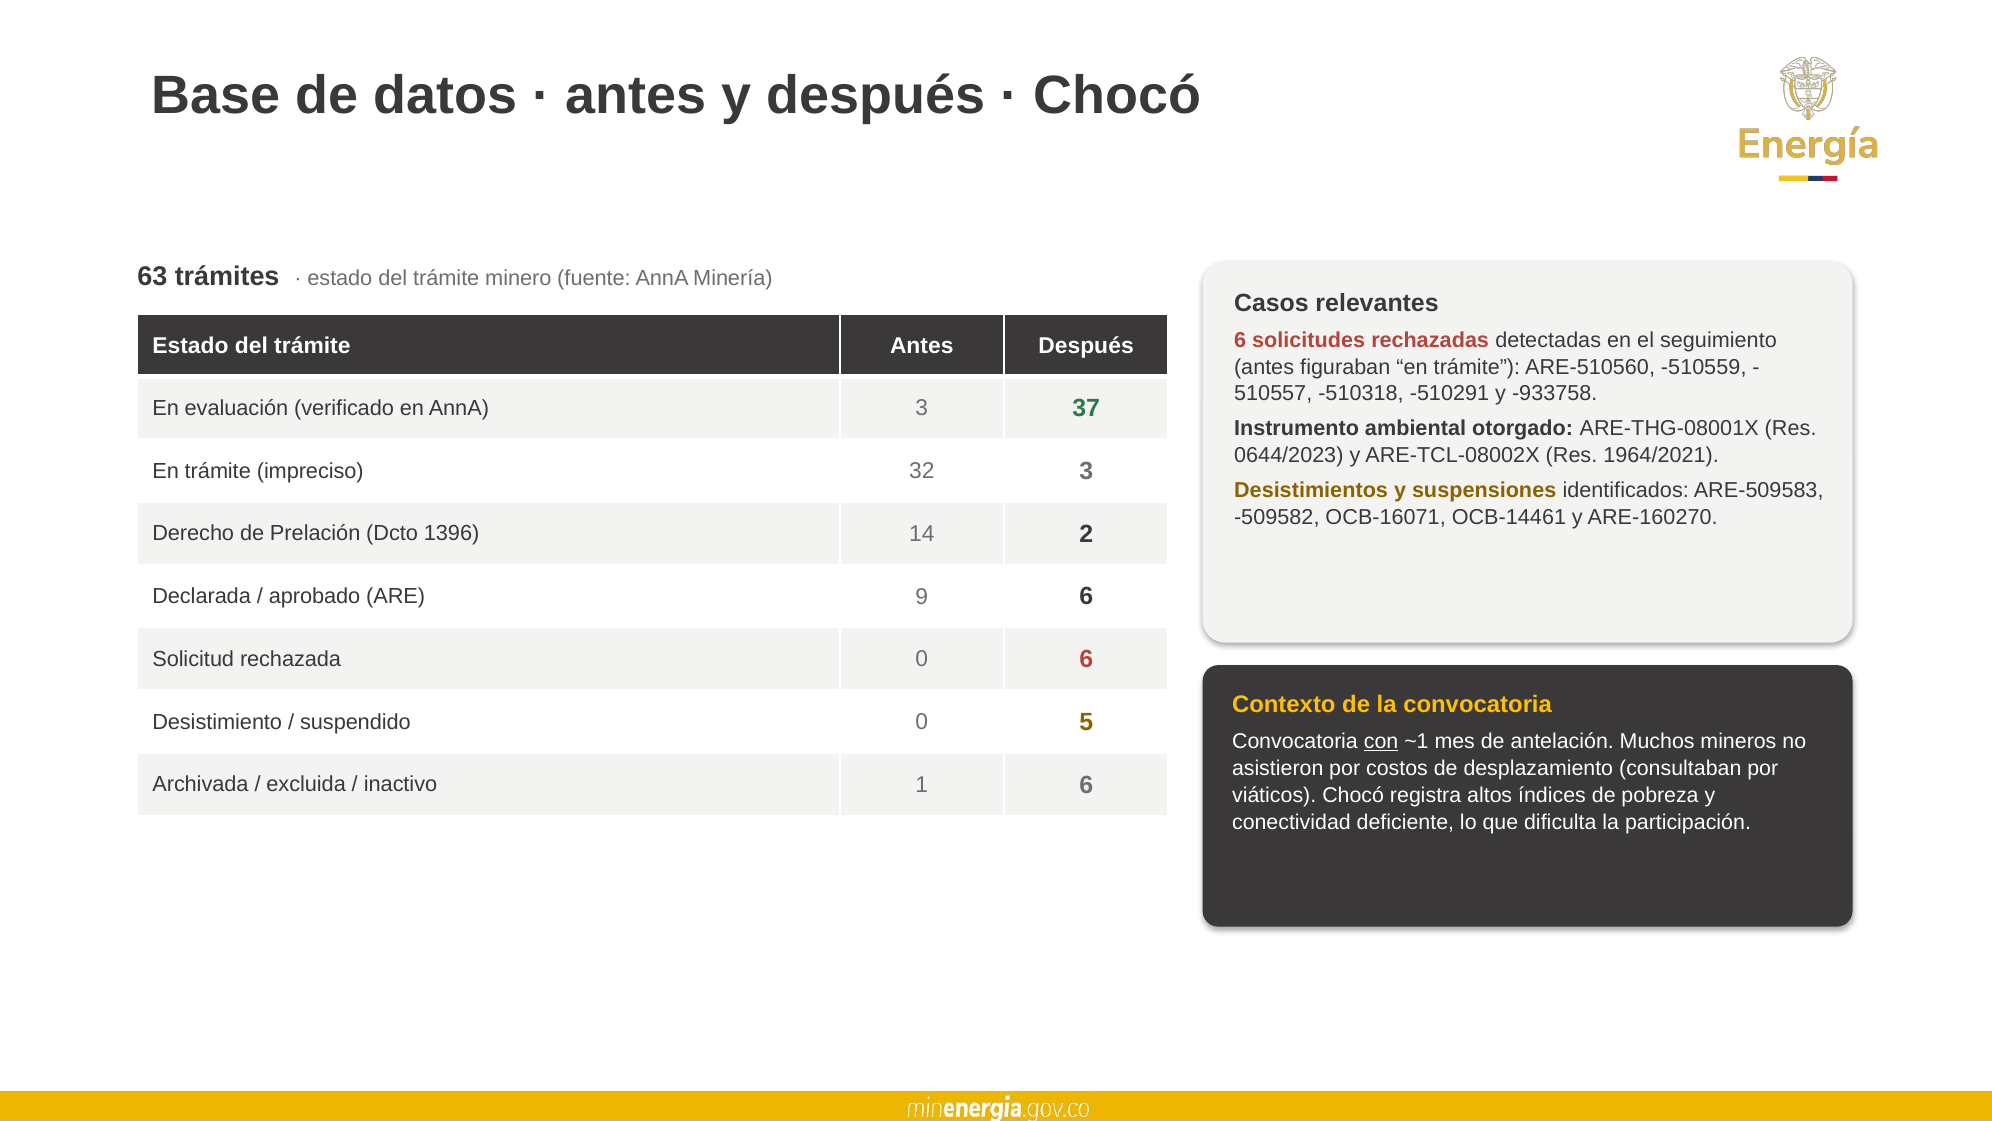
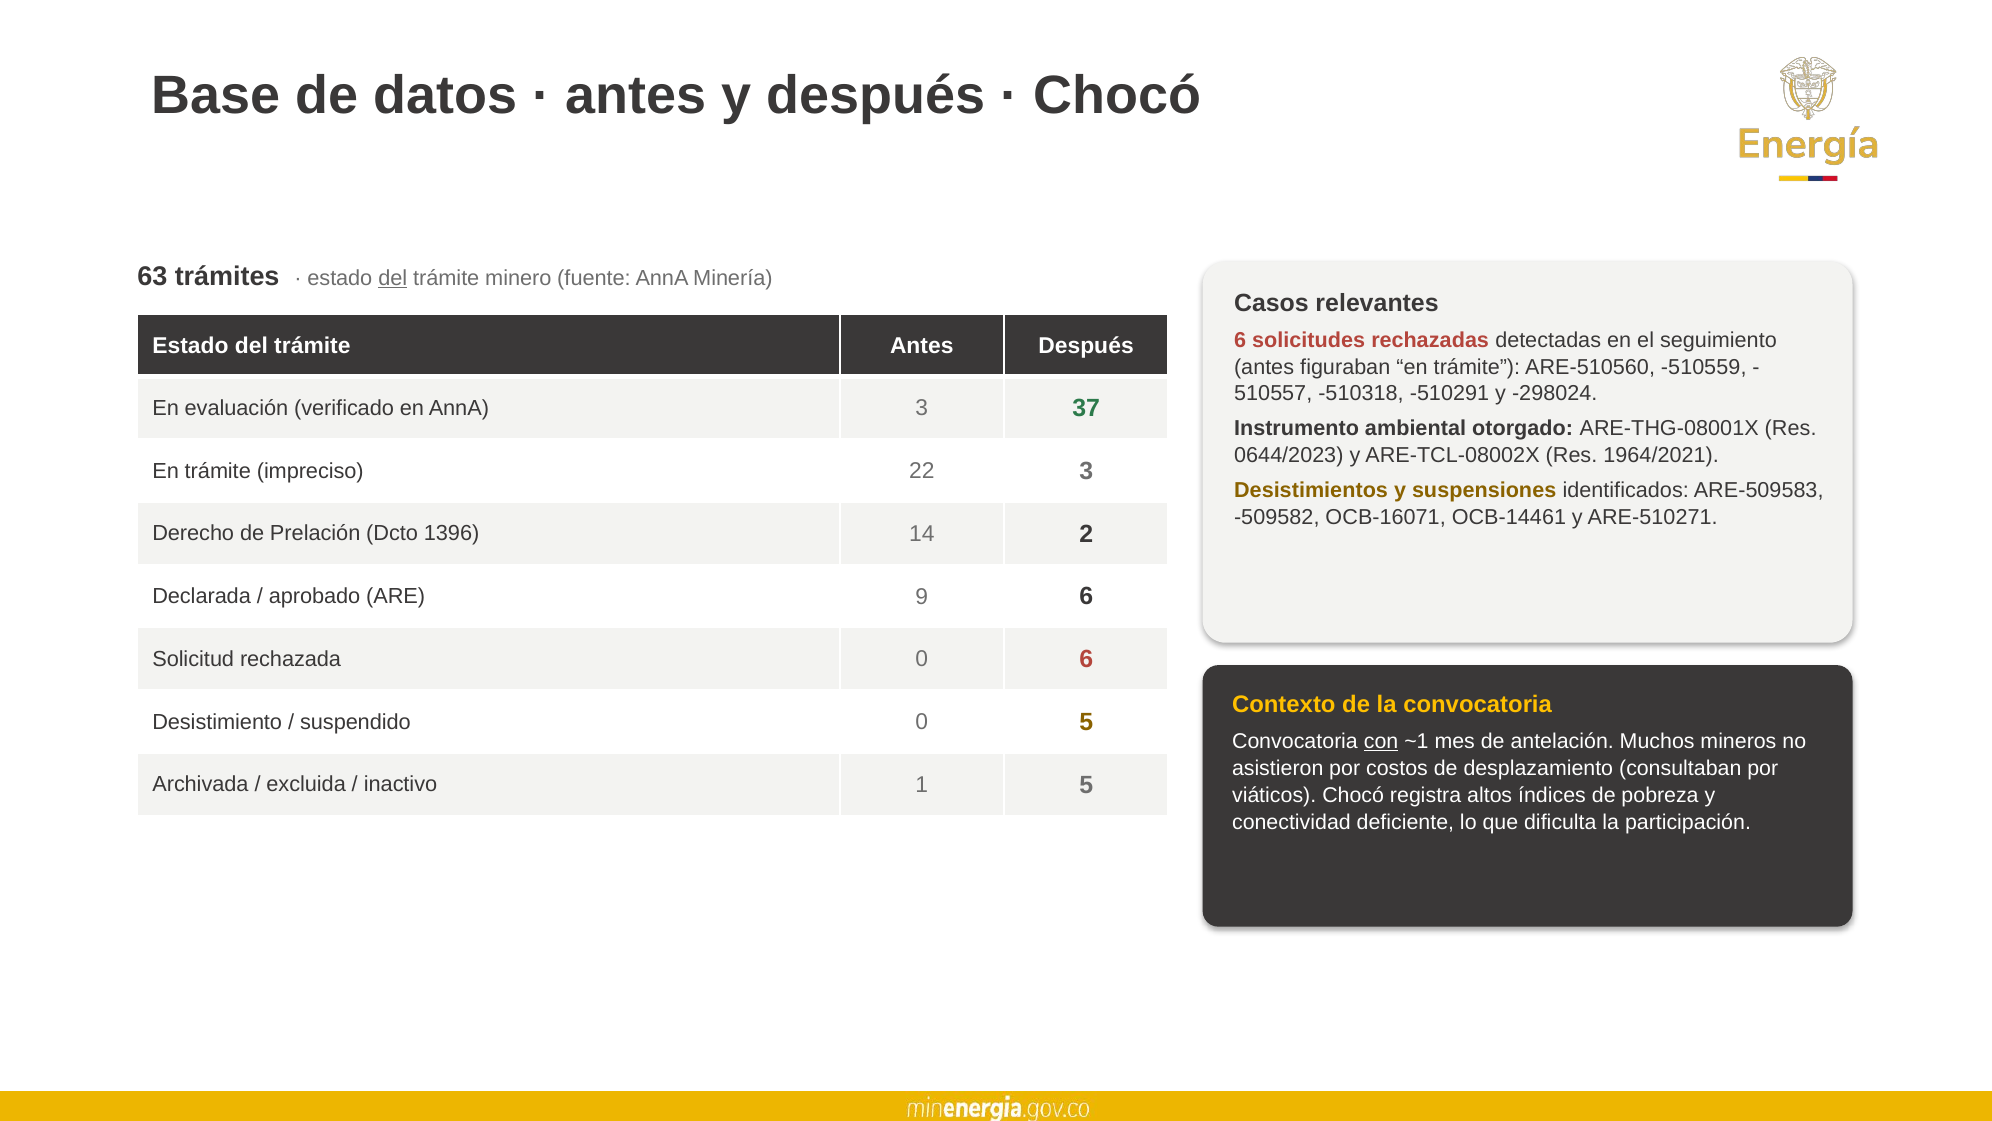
del at (393, 278) underline: none -> present
-933758: -933758 -> -298024
32: 32 -> 22
ARE-160270: ARE-160270 -> ARE-510271
1 6: 6 -> 5
